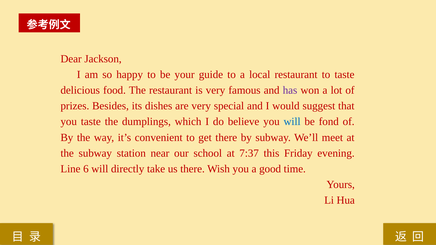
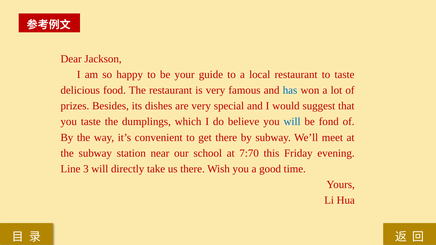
has colour: purple -> blue
7:37: 7:37 -> 7:70
6: 6 -> 3
